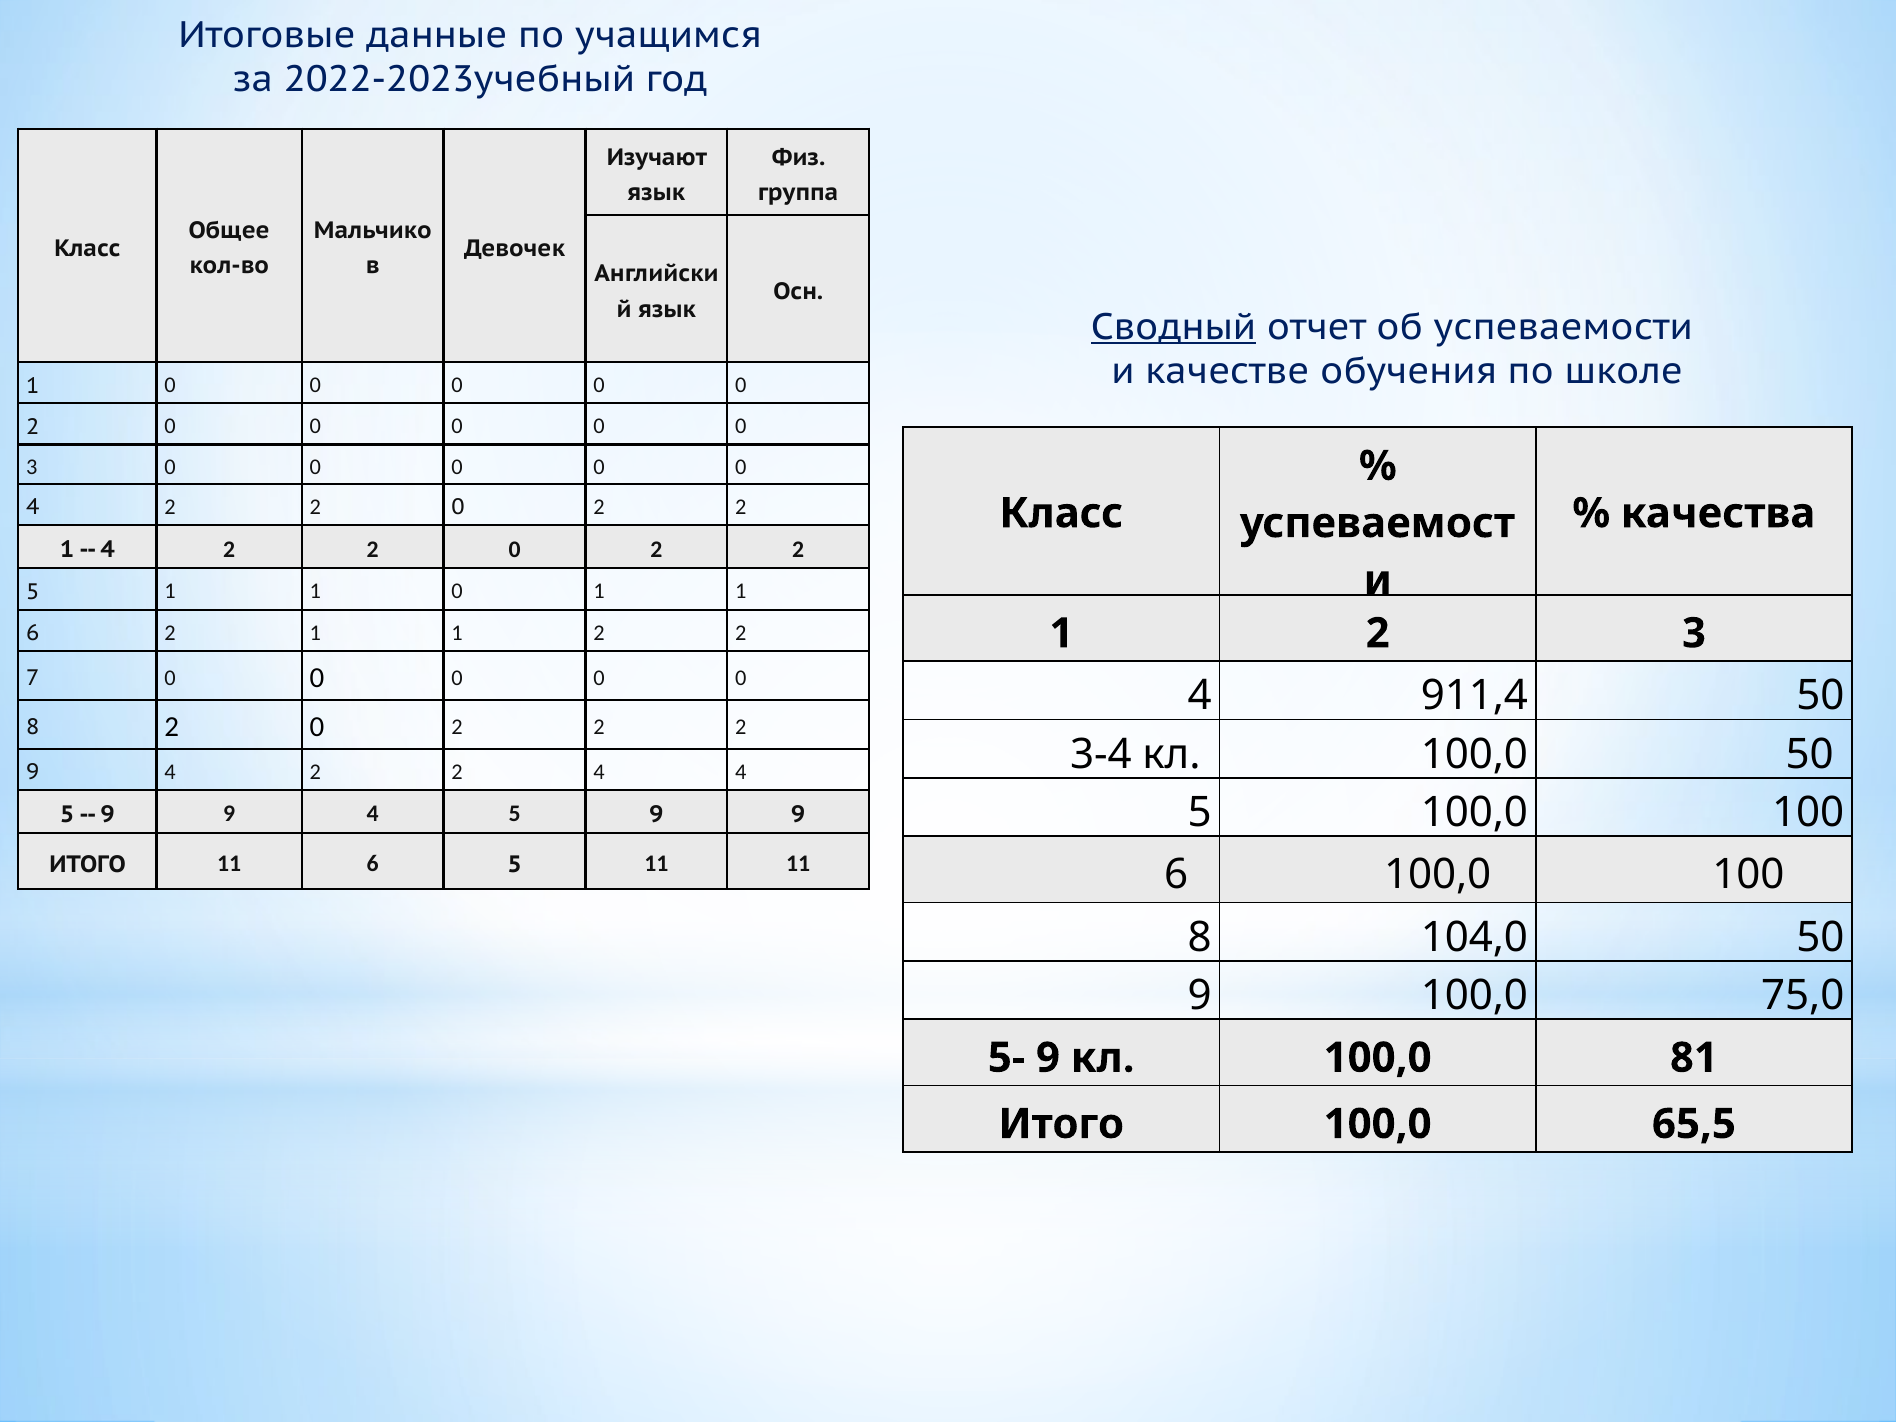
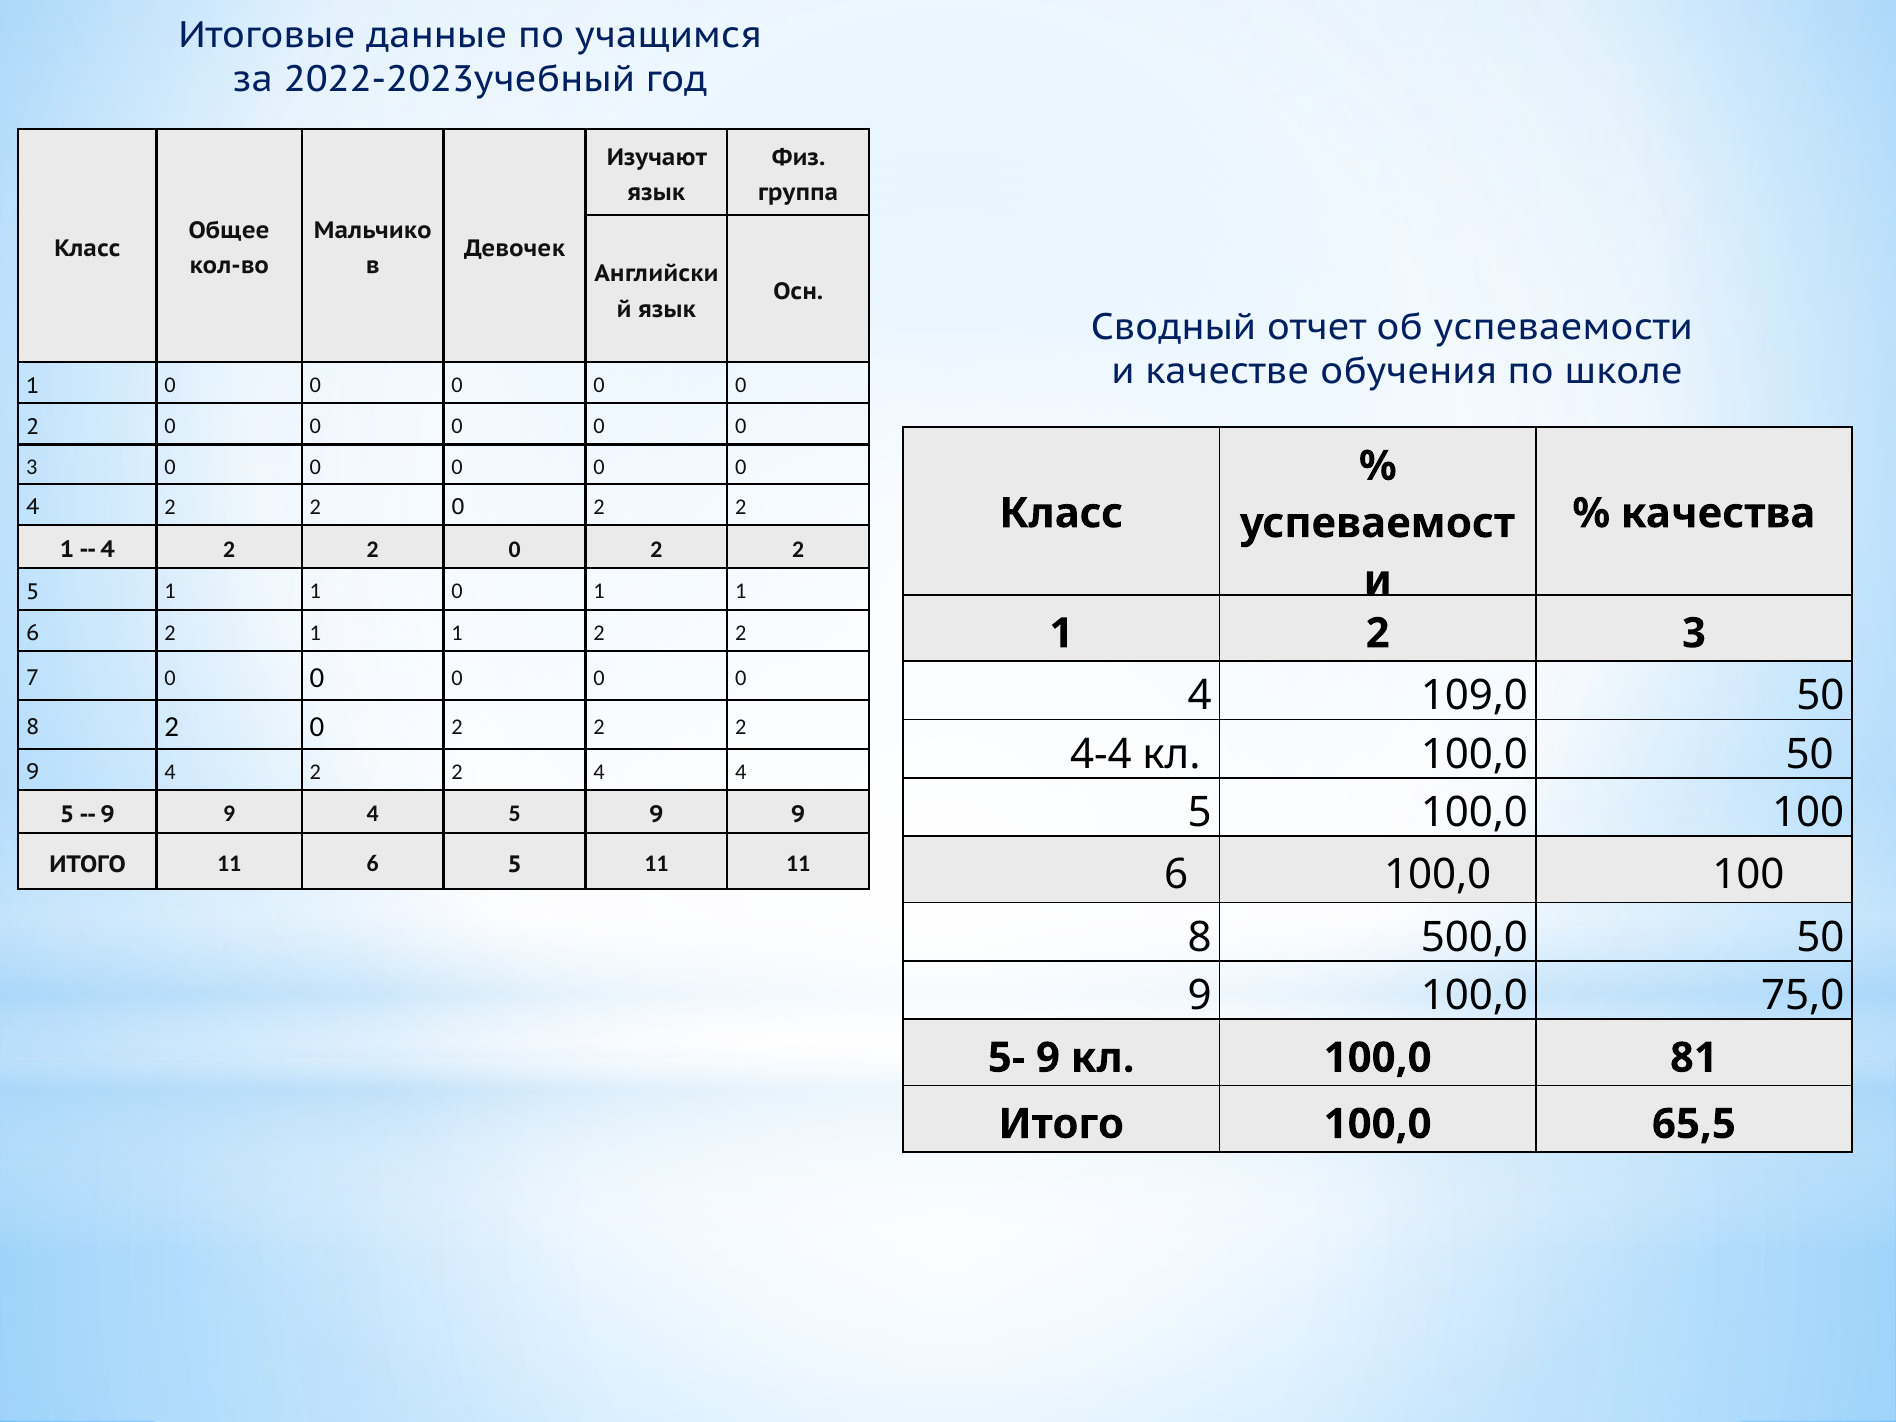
Сводный underline: present -> none
911,4: 911,4 -> 109,0
3-4: 3-4 -> 4-4
104,0: 104,0 -> 500,0
